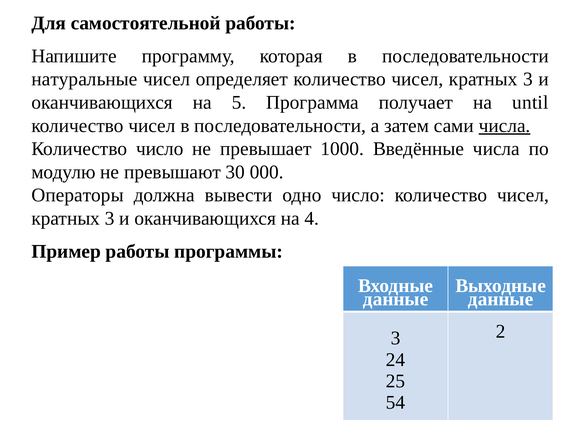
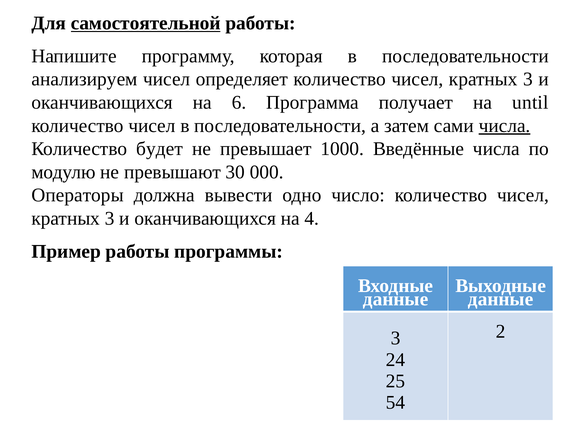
самостоятельной underline: none -> present
натуральные: натуральные -> анализируем
5: 5 -> 6
Количество число: число -> будет
